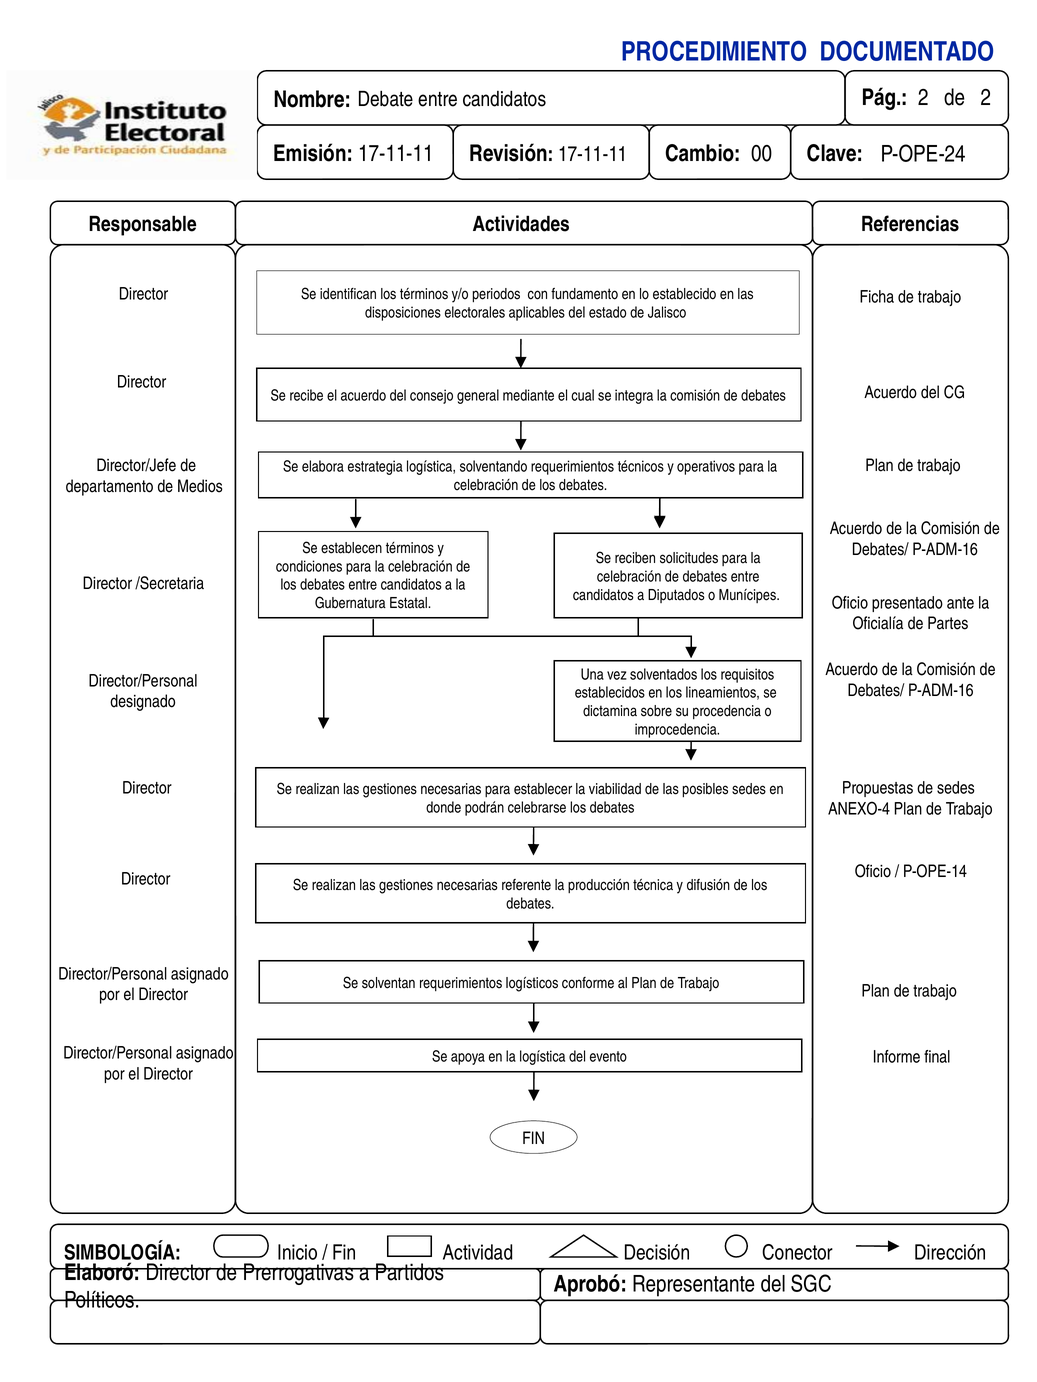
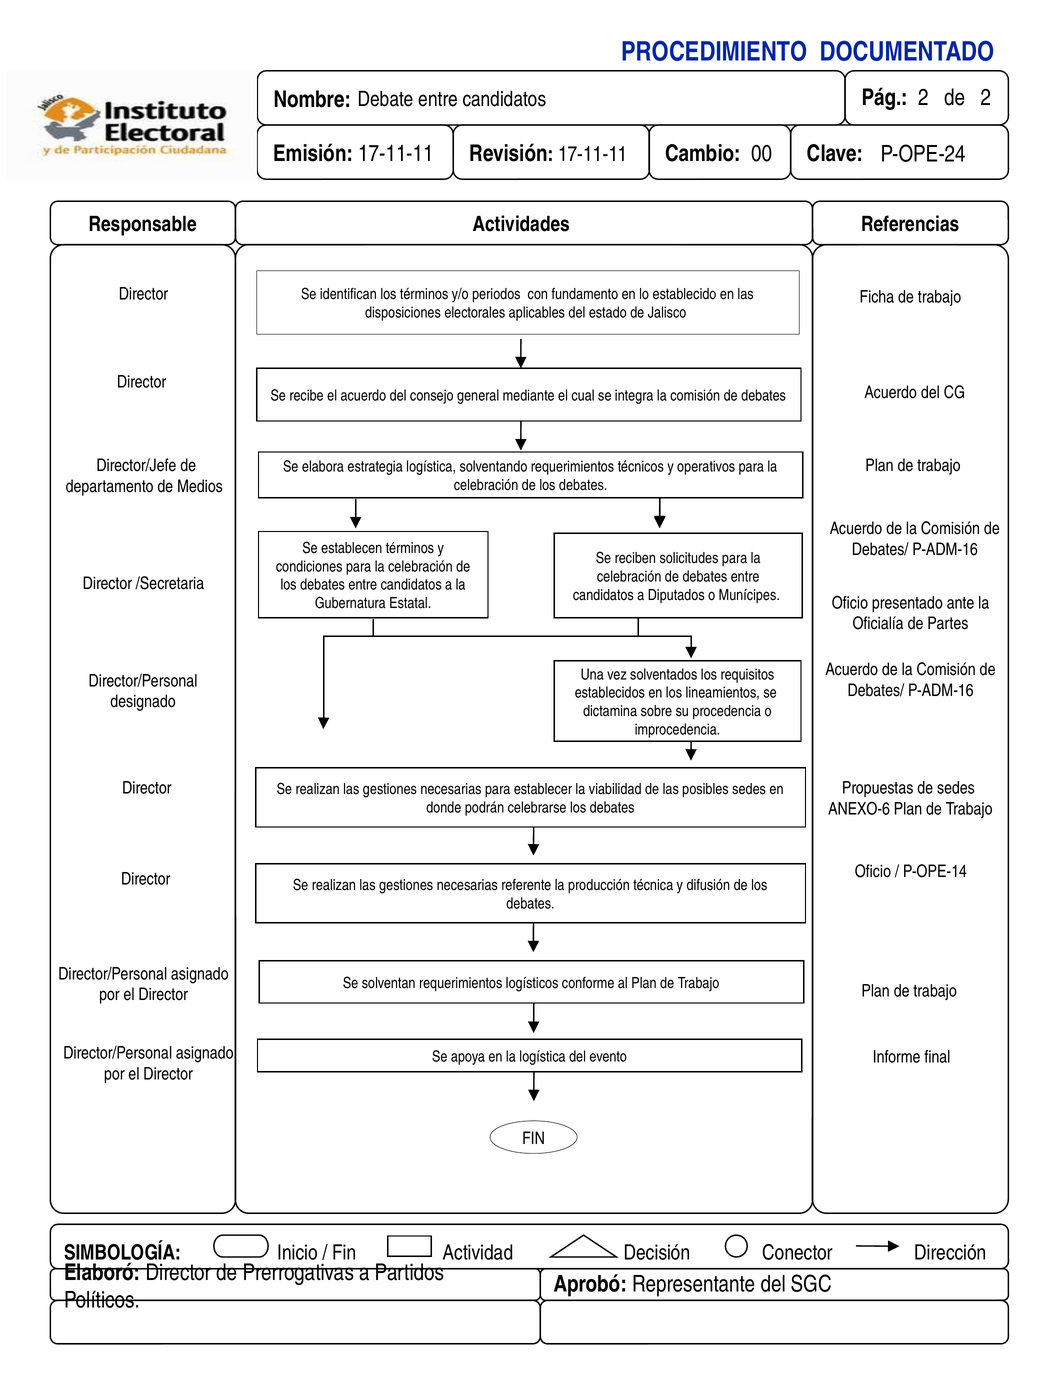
ANEXO-4: ANEXO-4 -> ANEXO-6
